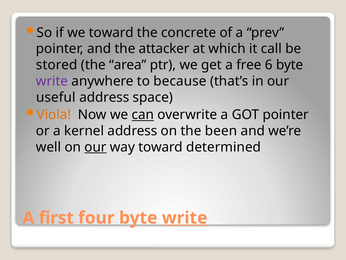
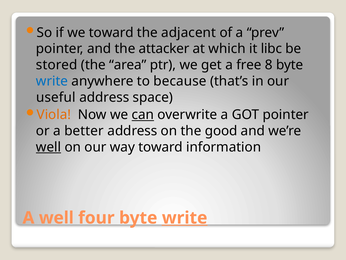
concrete: concrete -> adjacent
call: call -> libc
6: 6 -> 8
write at (52, 81) colour: purple -> blue
kernel: kernel -> better
been: been -> good
well at (49, 147) underline: none -> present
our at (95, 147) underline: present -> none
determined: determined -> information
A first: first -> well
